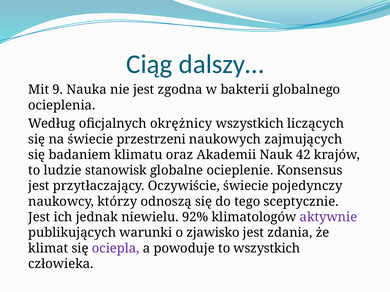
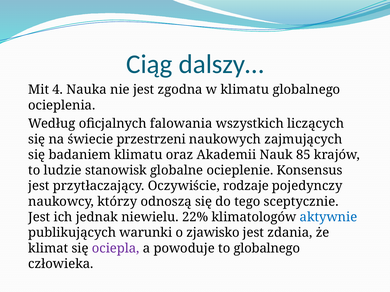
9: 9 -> 4
w bakterii: bakterii -> klimatu
okrężnicy: okrężnicy -> falowania
42: 42 -> 85
Oczywiście świecie: świecie -> rodzaje
92%: 92% -> 22%
aktywnie colour: purple -> blue
to wszystkich: wszystkich -> globalnego
